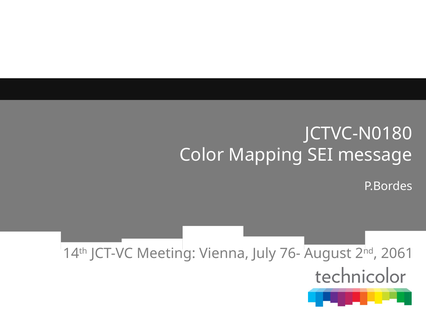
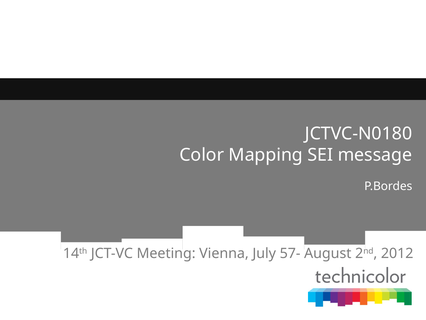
76-: 76- -> 57-
2061: 2061 -> 2012
